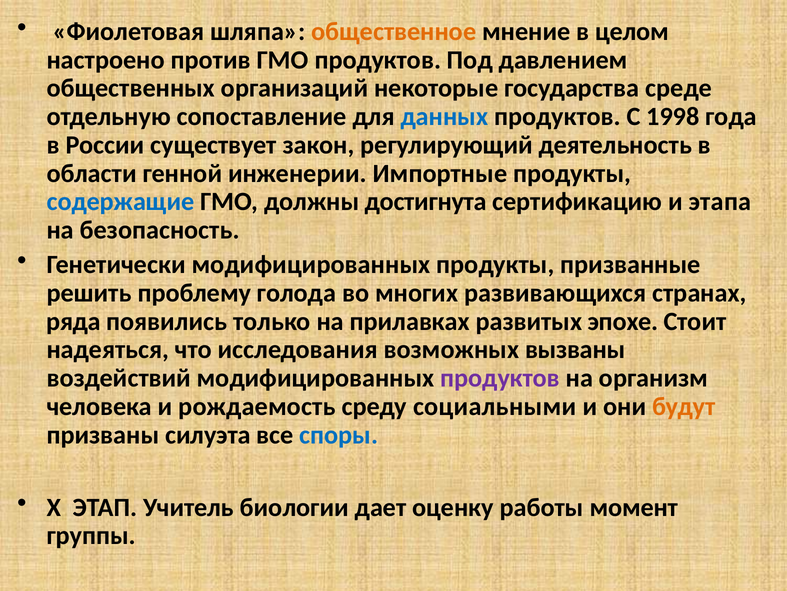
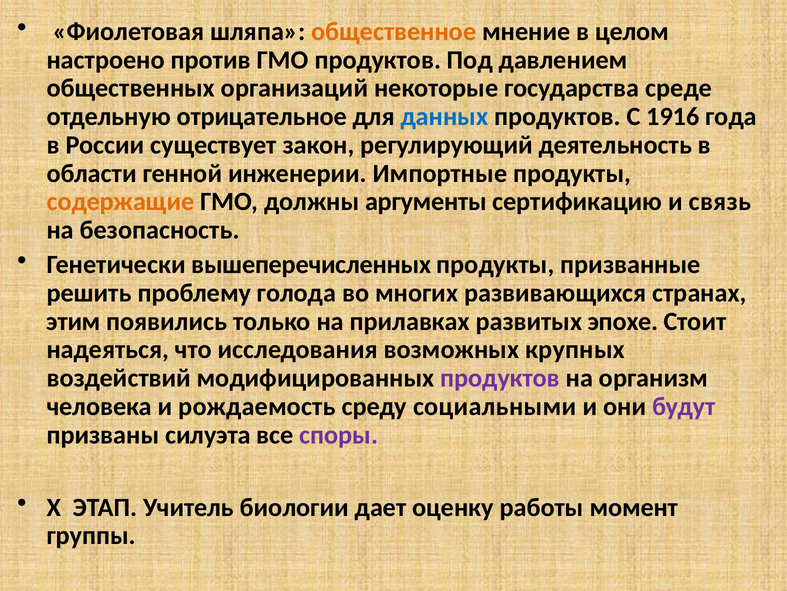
сопоставление: сопоставление -> отрицательное
1998: 1998 -> 1916
содержащие colour: blue -> orange
достигнута: достигнута -> аргументы
этапа: этапа -> связь
Генетически модифицированных: модифицированных -> вышеперечисленных
ряда: ряда -> этим
вызваны: вызваны -> крупных
будут colour: orange -> purple
споры colour: blue -> purple
